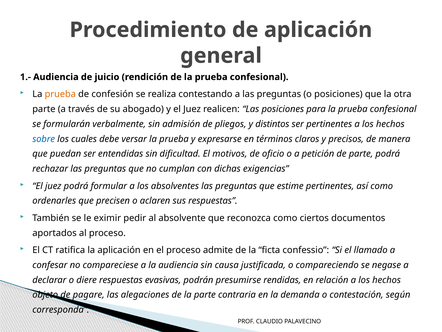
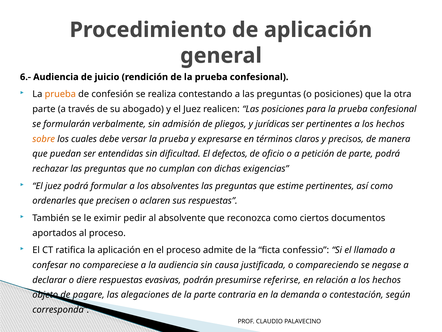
1.-: 1.- -> 6.-
distintos: distintos -> jurídicas
sobre colour: blue -> orange
motivos: motivos -> defectos
rendidas: rendidas -> referirse
